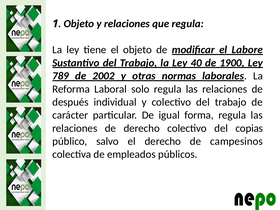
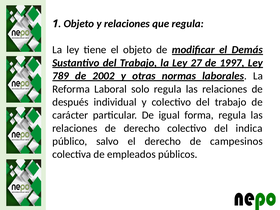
Labore: Labore -> Demás
40: 40 -> 27
1900: 1900 -> 1997
copias: copias -> indica
